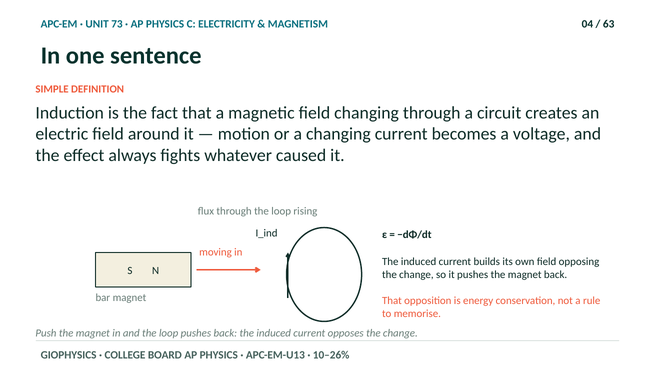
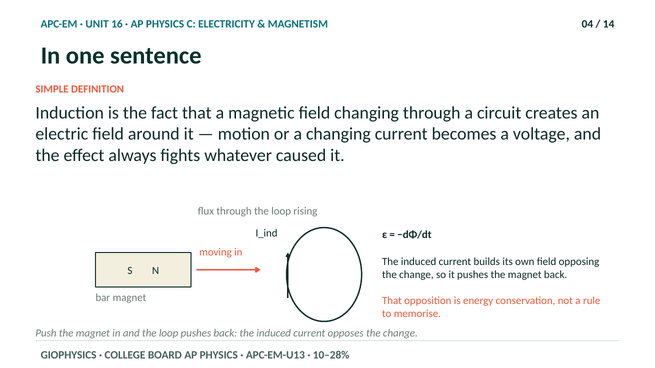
73: 73 -> 16
63: 63 -> 14
10–26%: 10–26% -> 10–28%
